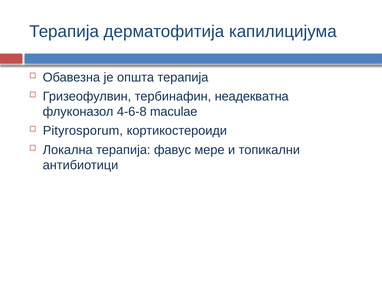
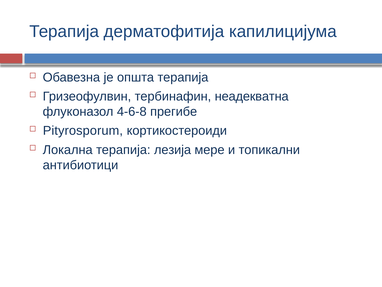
maculae: maculae -> прегибе
фавус: фавус -> лезија
